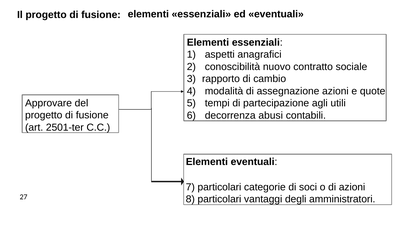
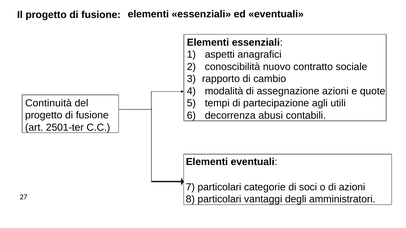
Approvare: Approvare -> Continuità
